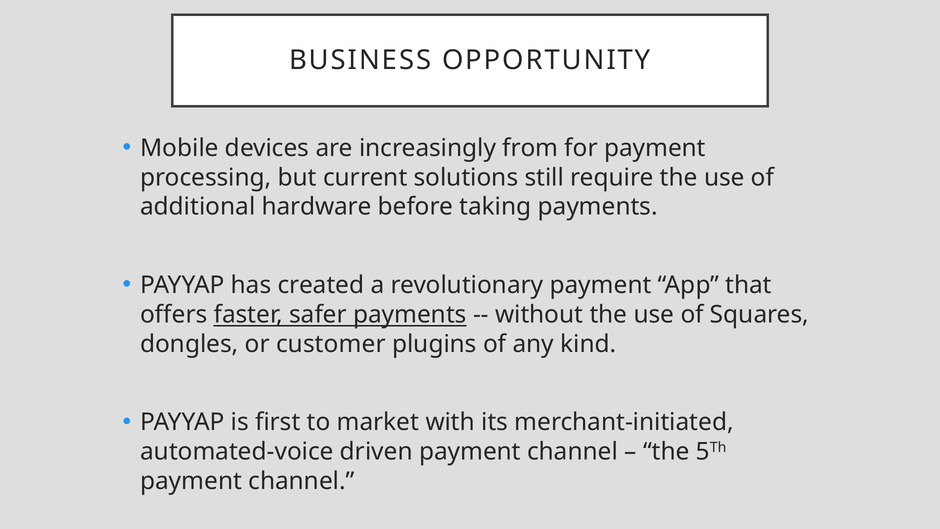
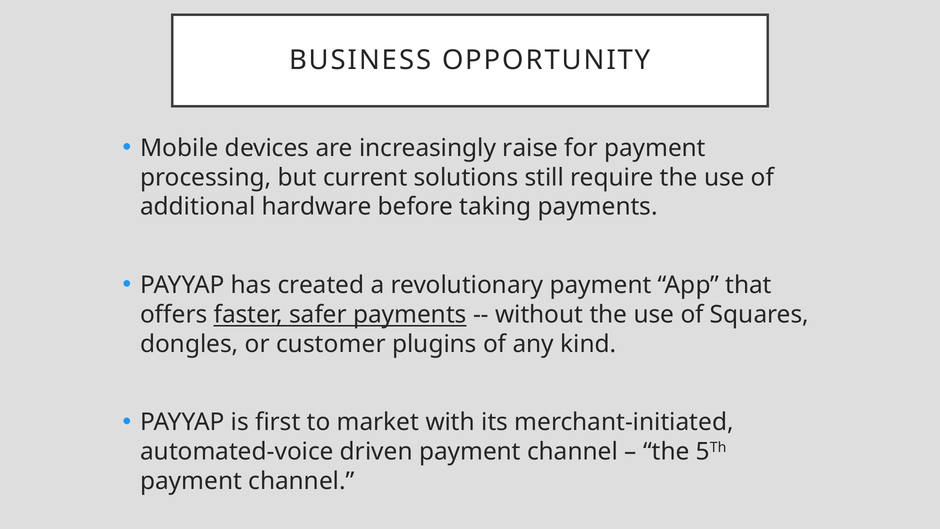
from: from -> raise
